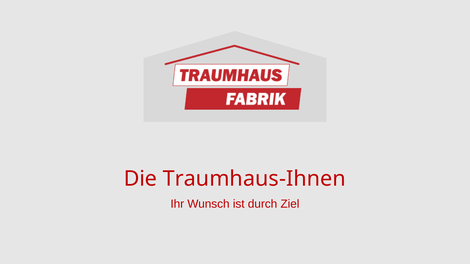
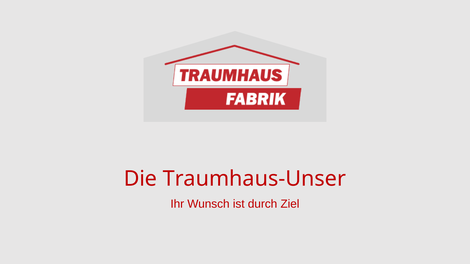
Traumhaus-Ihnen: Traumhaus-Ihnen -> Traumhaus-Unser
